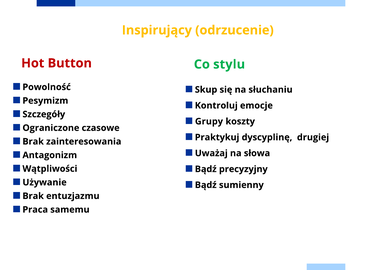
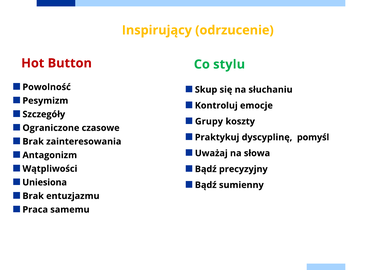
drugiej: drugiej -> pomyśl
Używanie: Używanie -> Uniesiona
